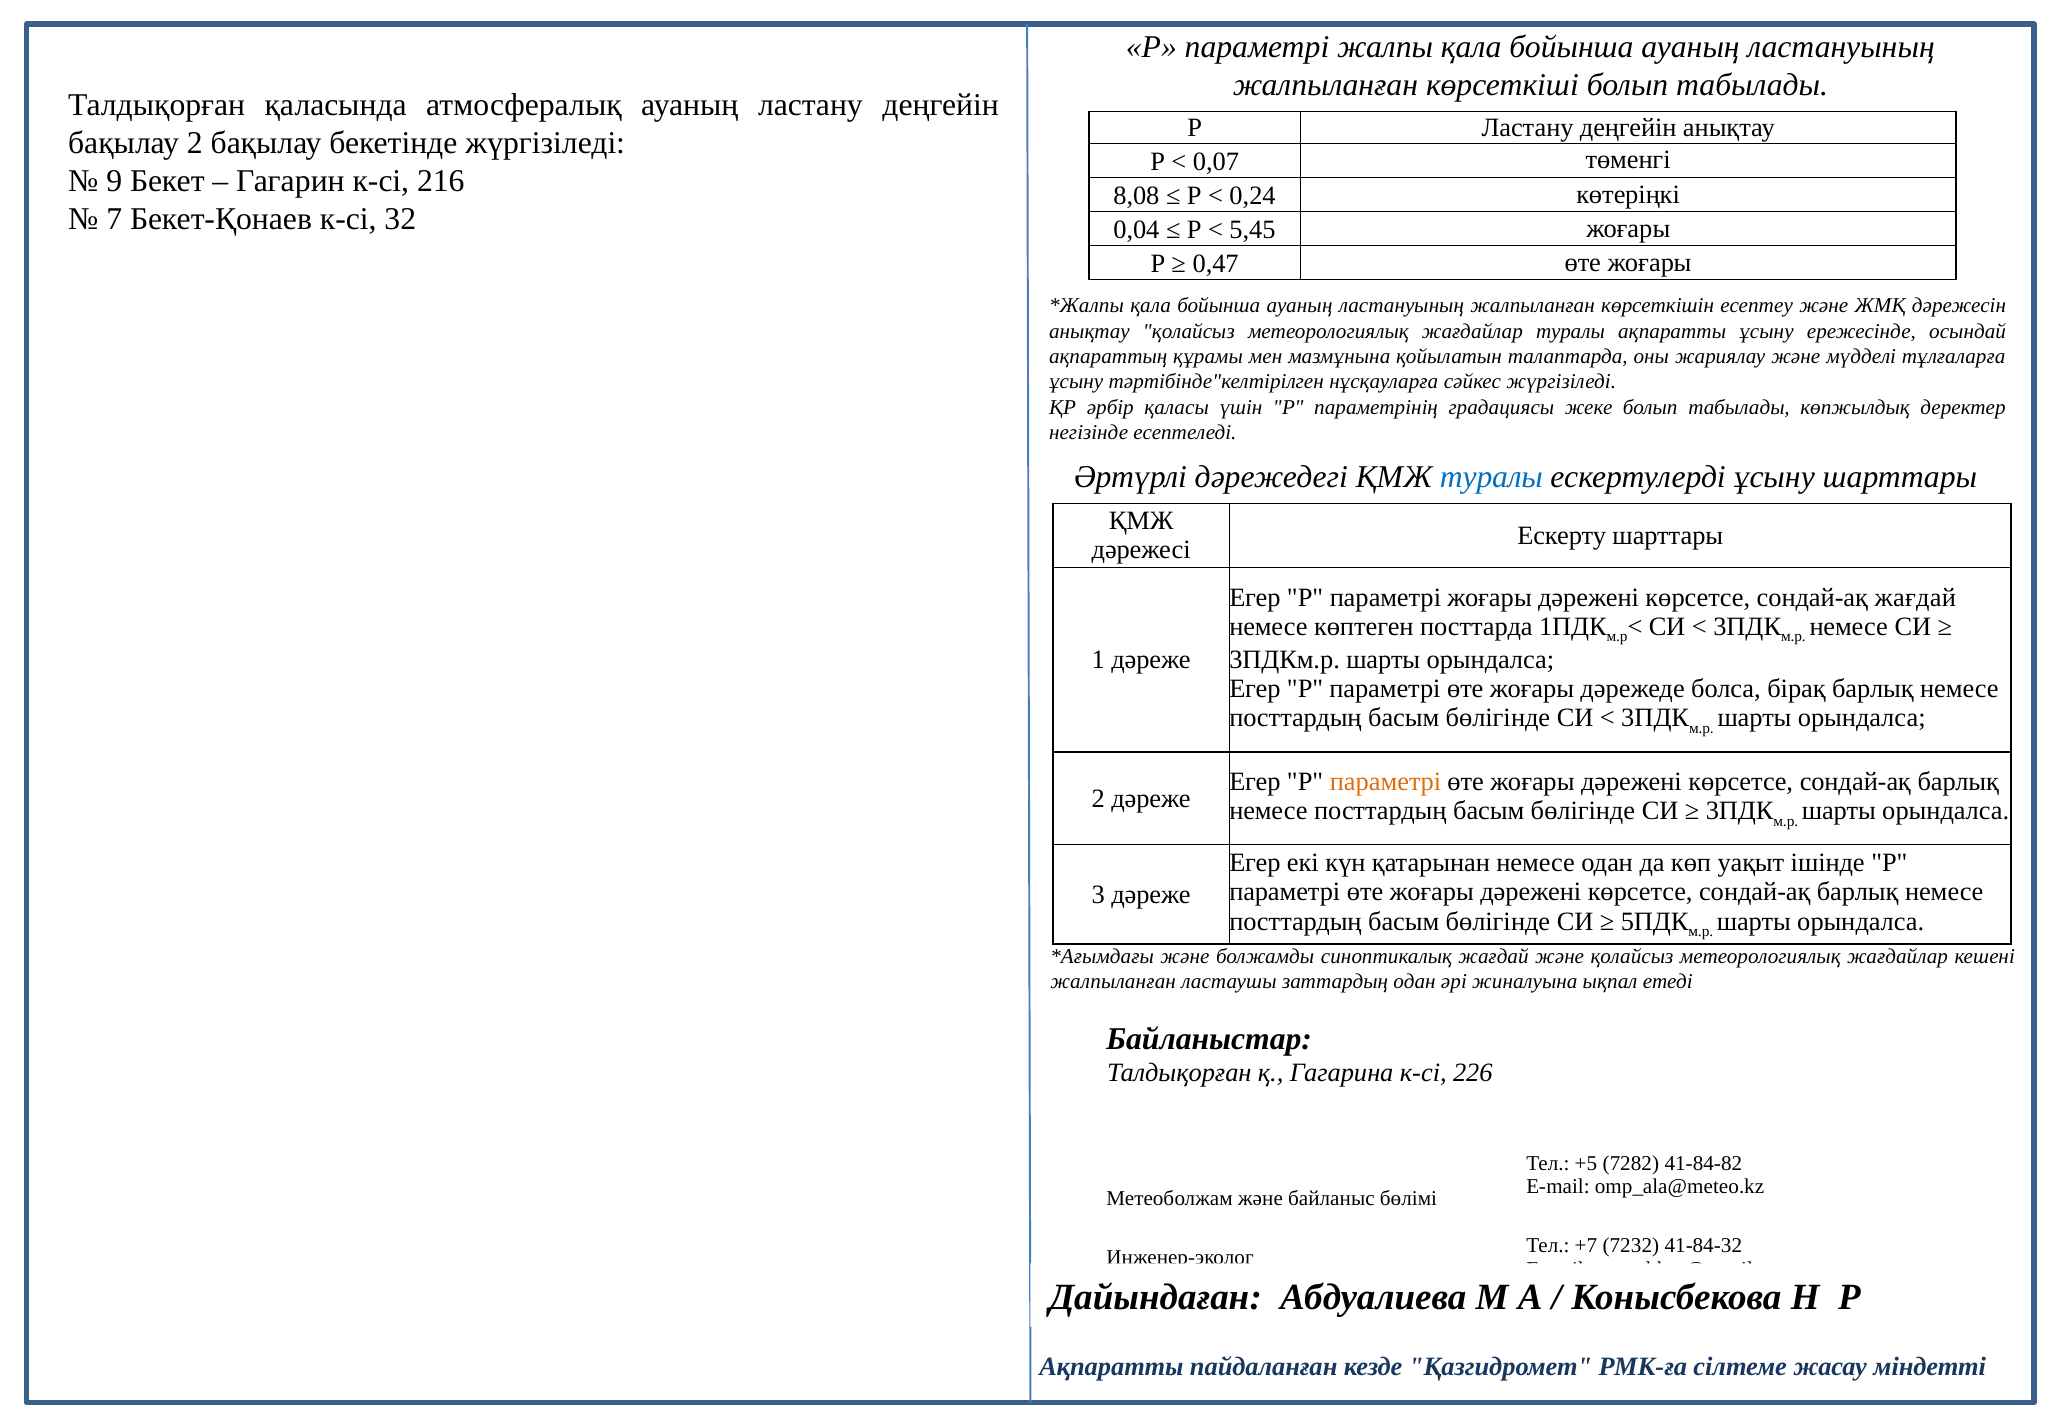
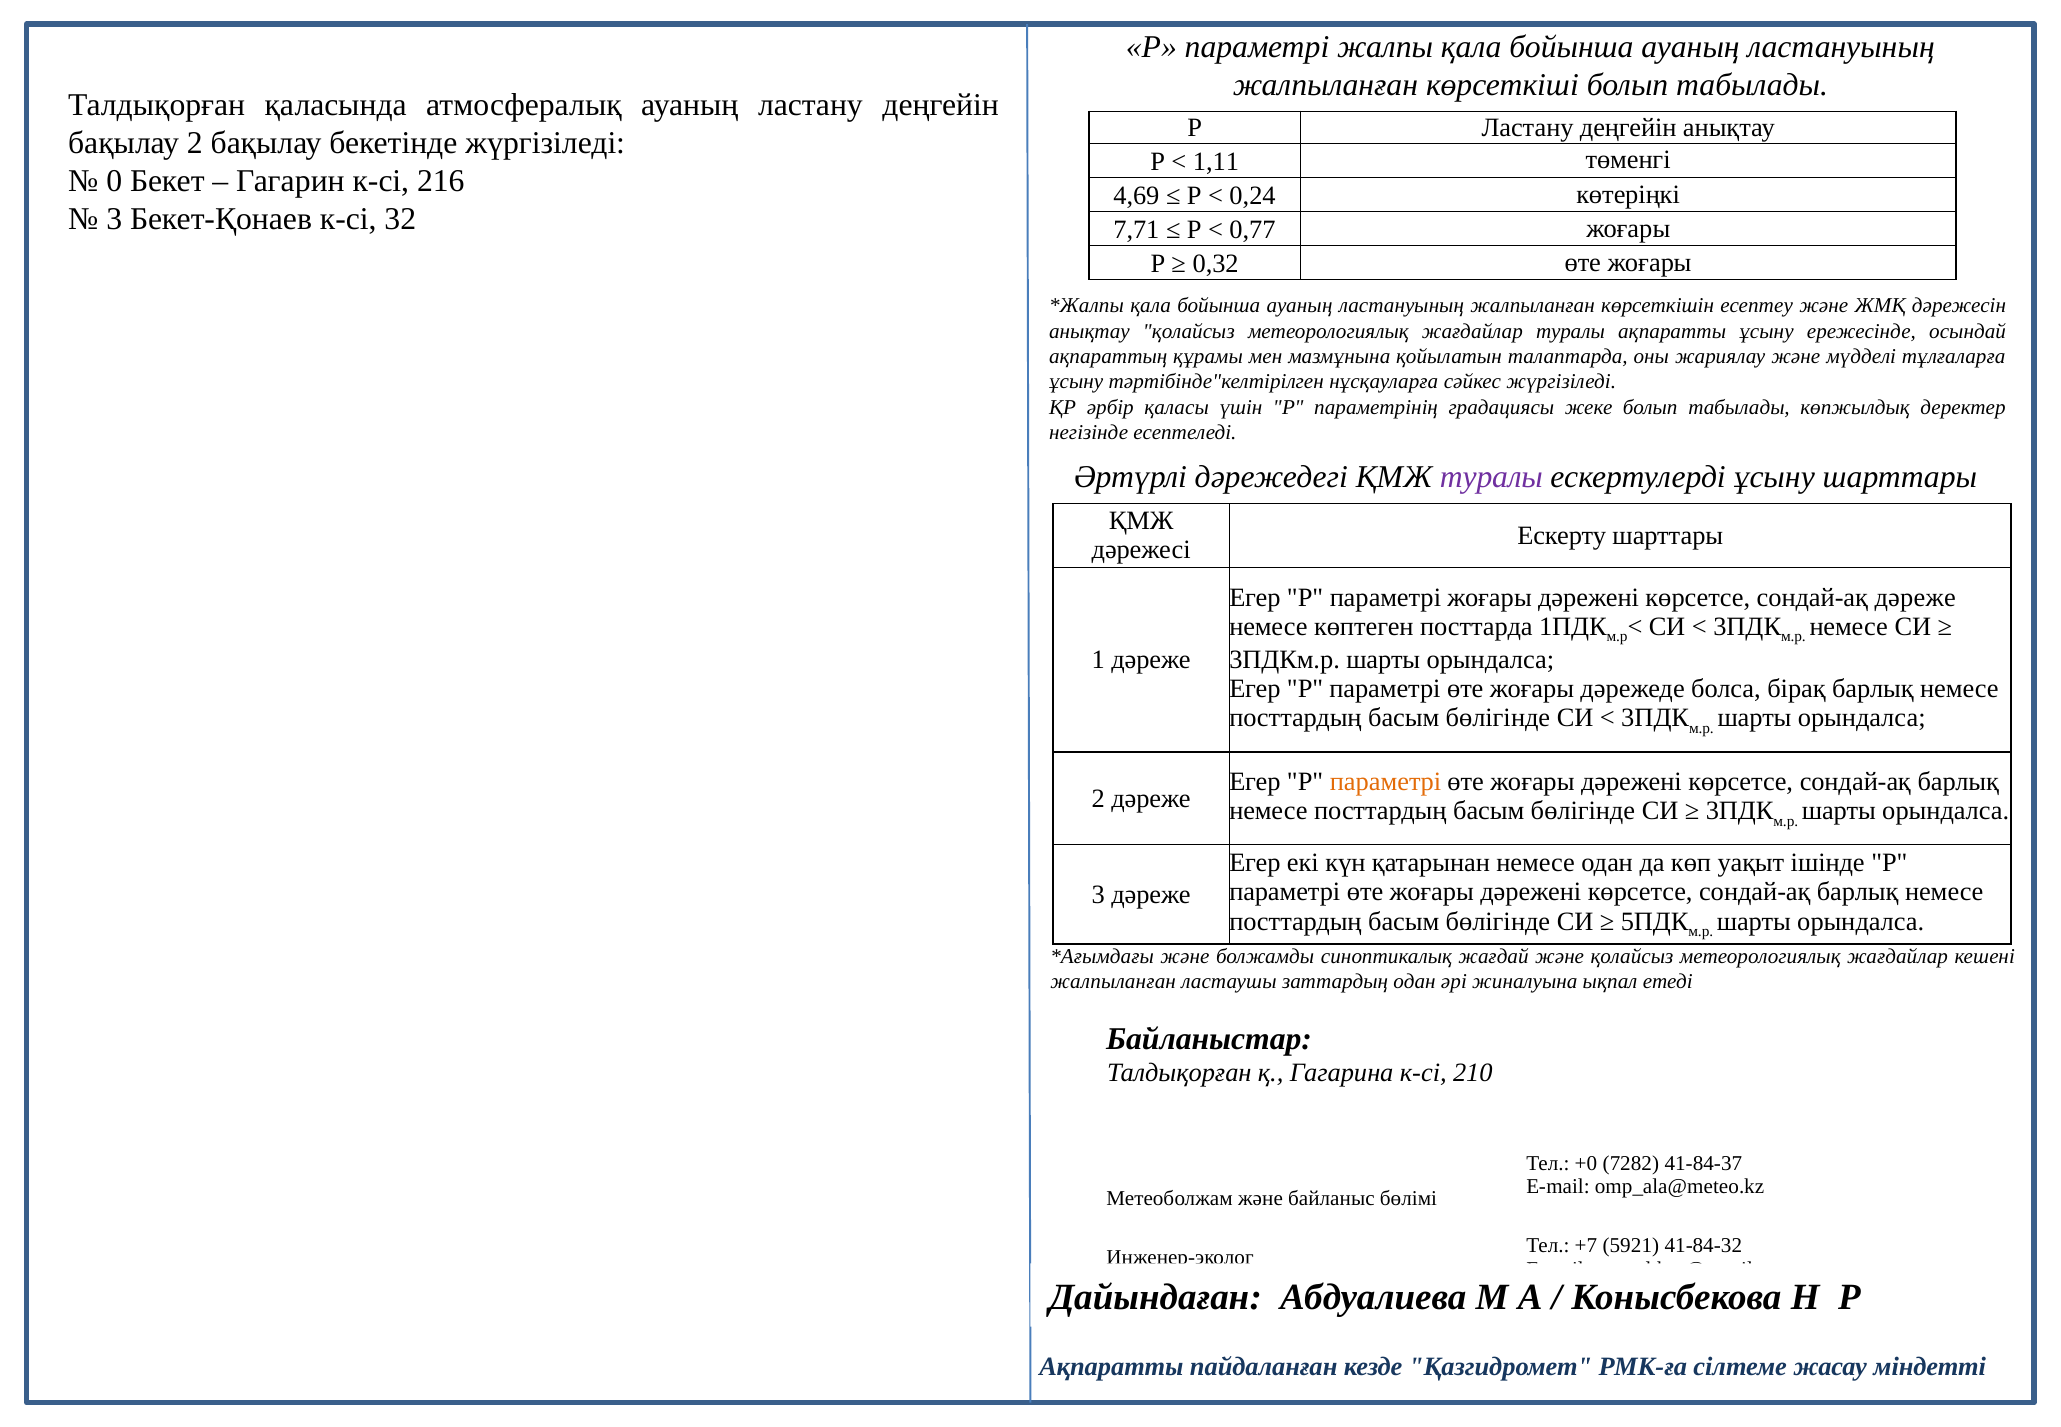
0,07: 0,07 -> 1,11
9: 9 -> 0
8,08: 8,08 -> 4,69
7 at (114, 219): 7 -> 3
0,04: 0,04 -> 7,71
5,45: 5,45 -> 0,77
0,47: 0,47 -> 0,32
туралы at (1491, 477) colour: blue -> purple
сондай-ақ жағдай: жағдай -> дәреже
226: 226 -> 210
+5: +5 -> +0
41-84-82: 41-84-82 -> 41-84-37
7232: 7232 -> 5921
